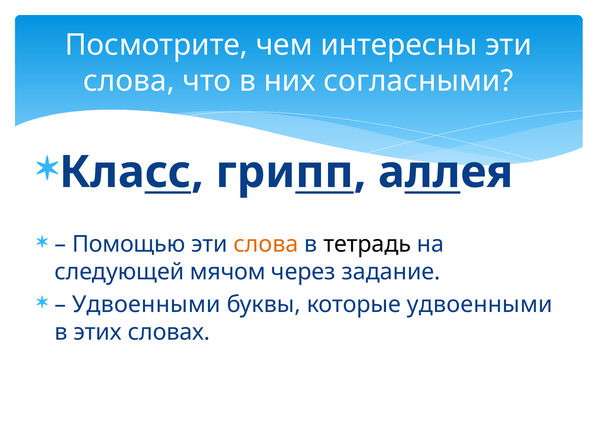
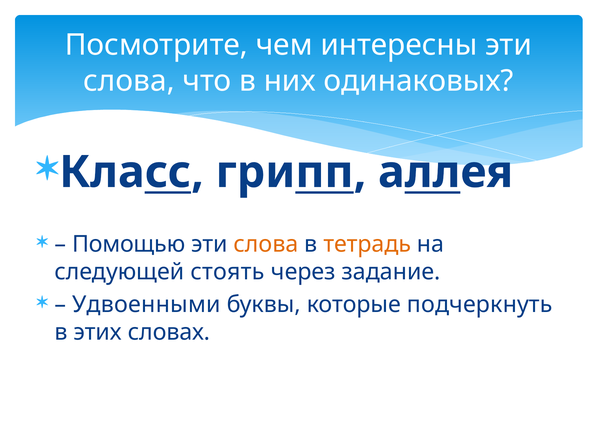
согласными: согласными -> одинаковых
тетрадь colour: black -> orange
мячом: мячом -> стоять
которые удвоенными: удвоенными -> подчеркнуть
